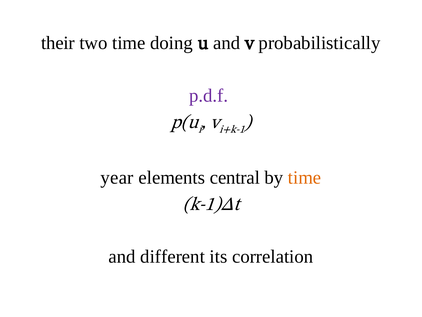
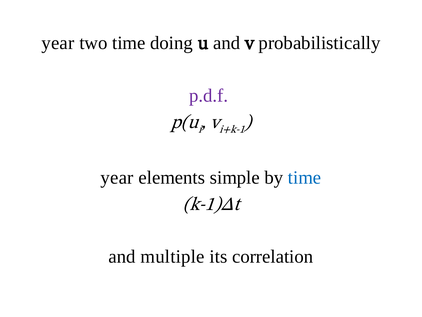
their at (58, 43): their -> year
central: central -> simple
time at (305, 177) colour: orange -> blue
different: different -> multiple
